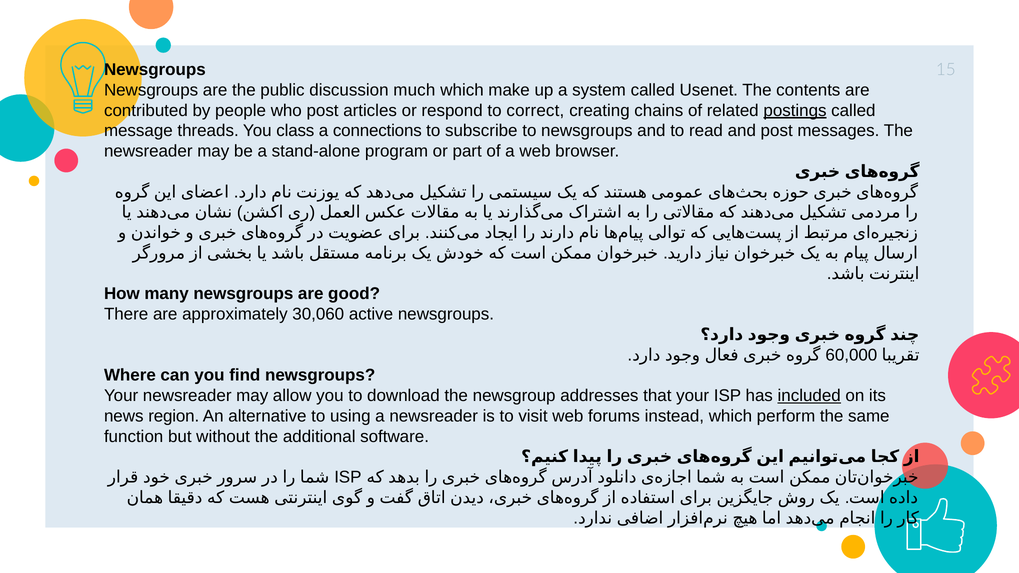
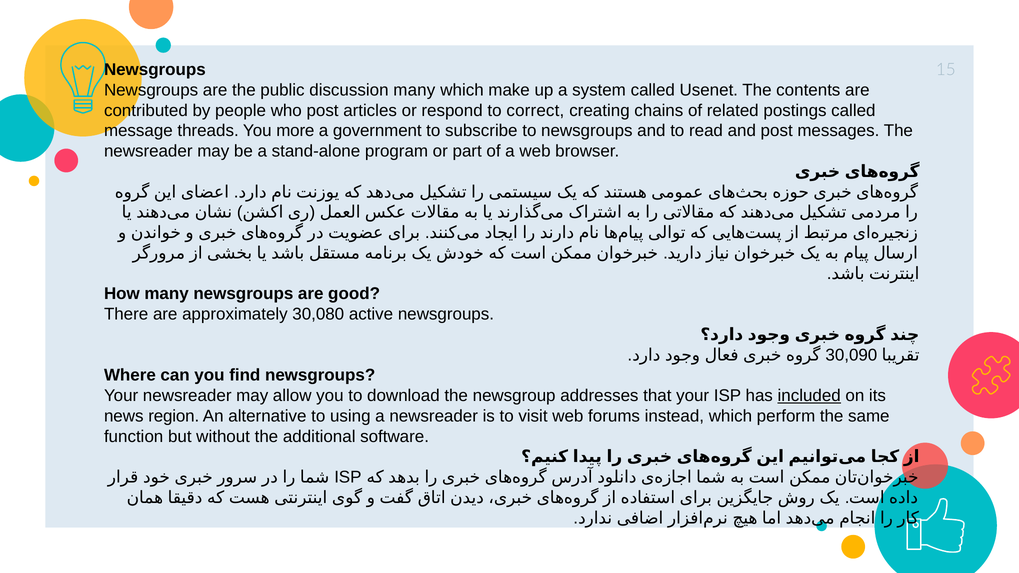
discussion much: much -> many
postings underline: present -> none
class: class -> more
connections: connections -> government
30,060: 30,060 -> 30,080
60,000: 60,000 -> 30,090
